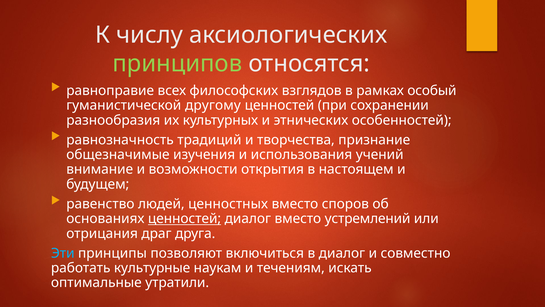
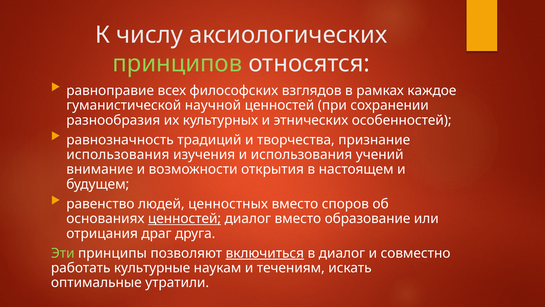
особый: особый -> каждое
другому: другому -> научной
общезначимые at (118, 155): общезначимые -> использования
устремлений: устремлений -> образование
Эти colour: light blue -> light green
включиться underline: none -> present
